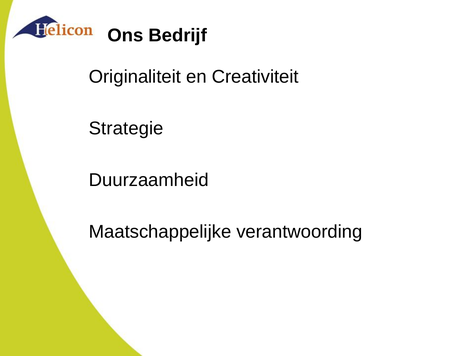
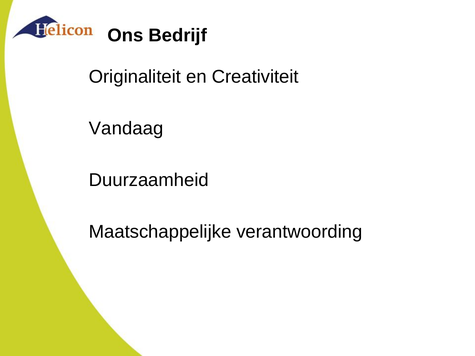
Strategie: Strategie -> Vandaag
